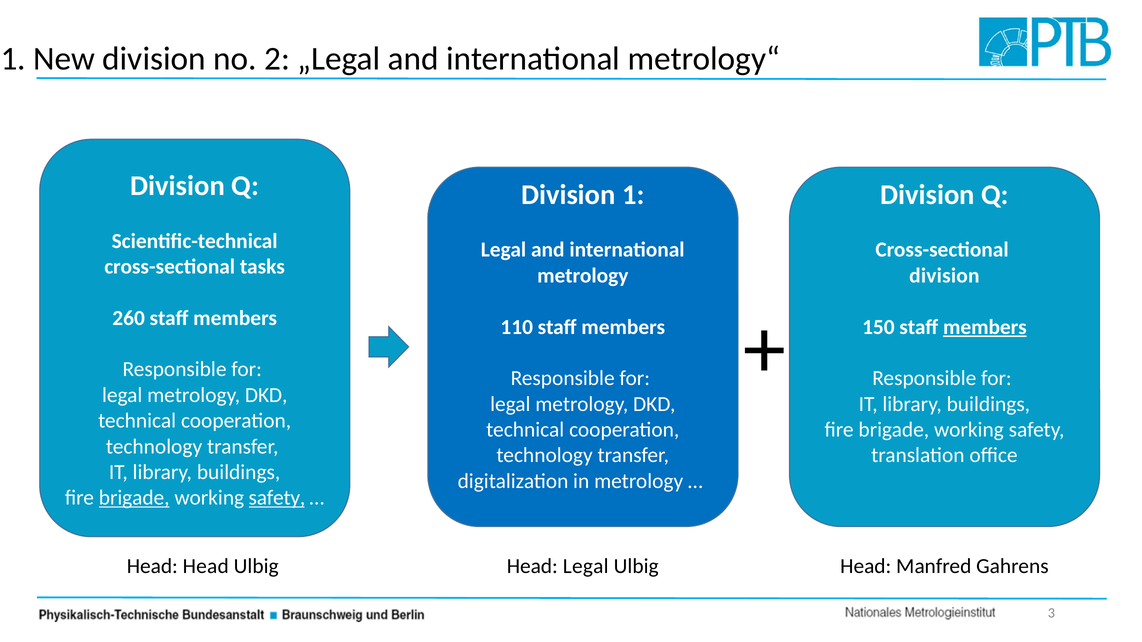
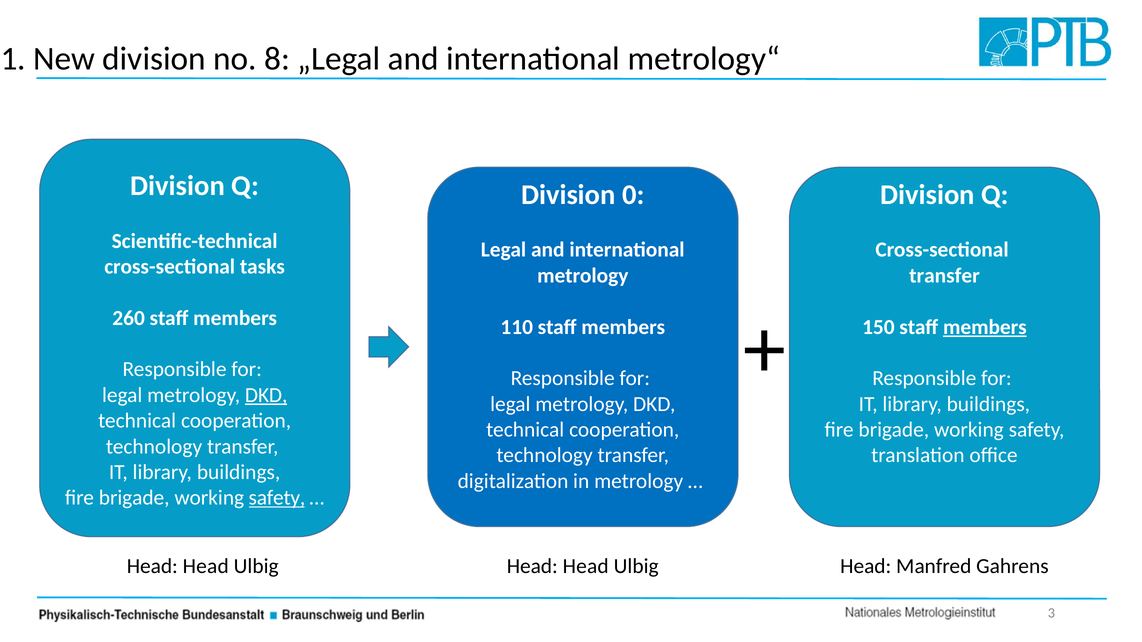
2: 2 -> 8
Division 1: 1 -> 0
division at (944, 276): division -> transfer
DKD at (266, 395) underline: none -> present
brigade at (134, 498) underline: present -> none
Ulbig Head Legal: Legal -> Head
